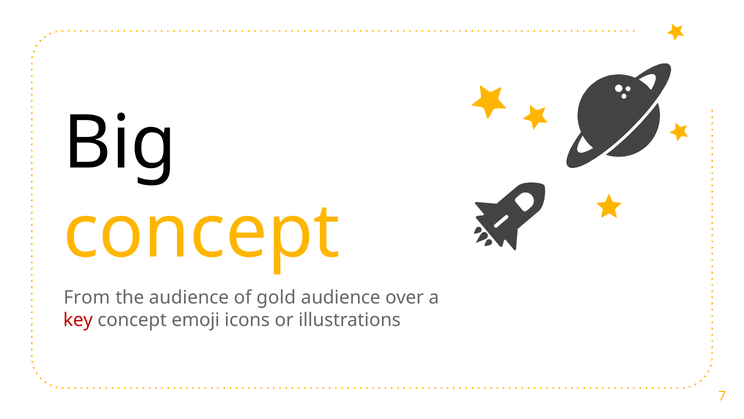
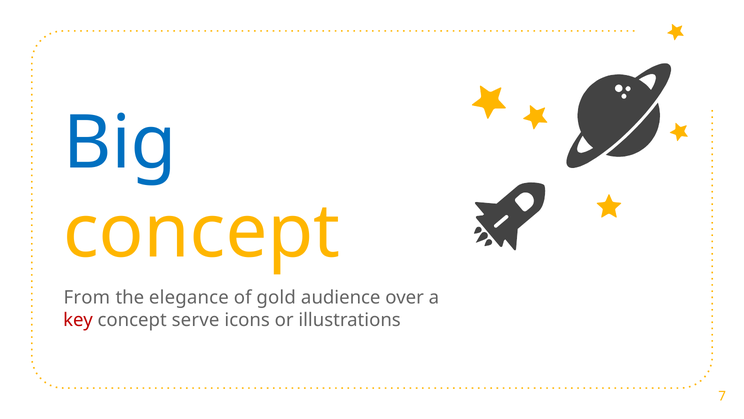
Big colour: black -> blue
the audience: audience -> elegance
emoji: emoji -> serve
